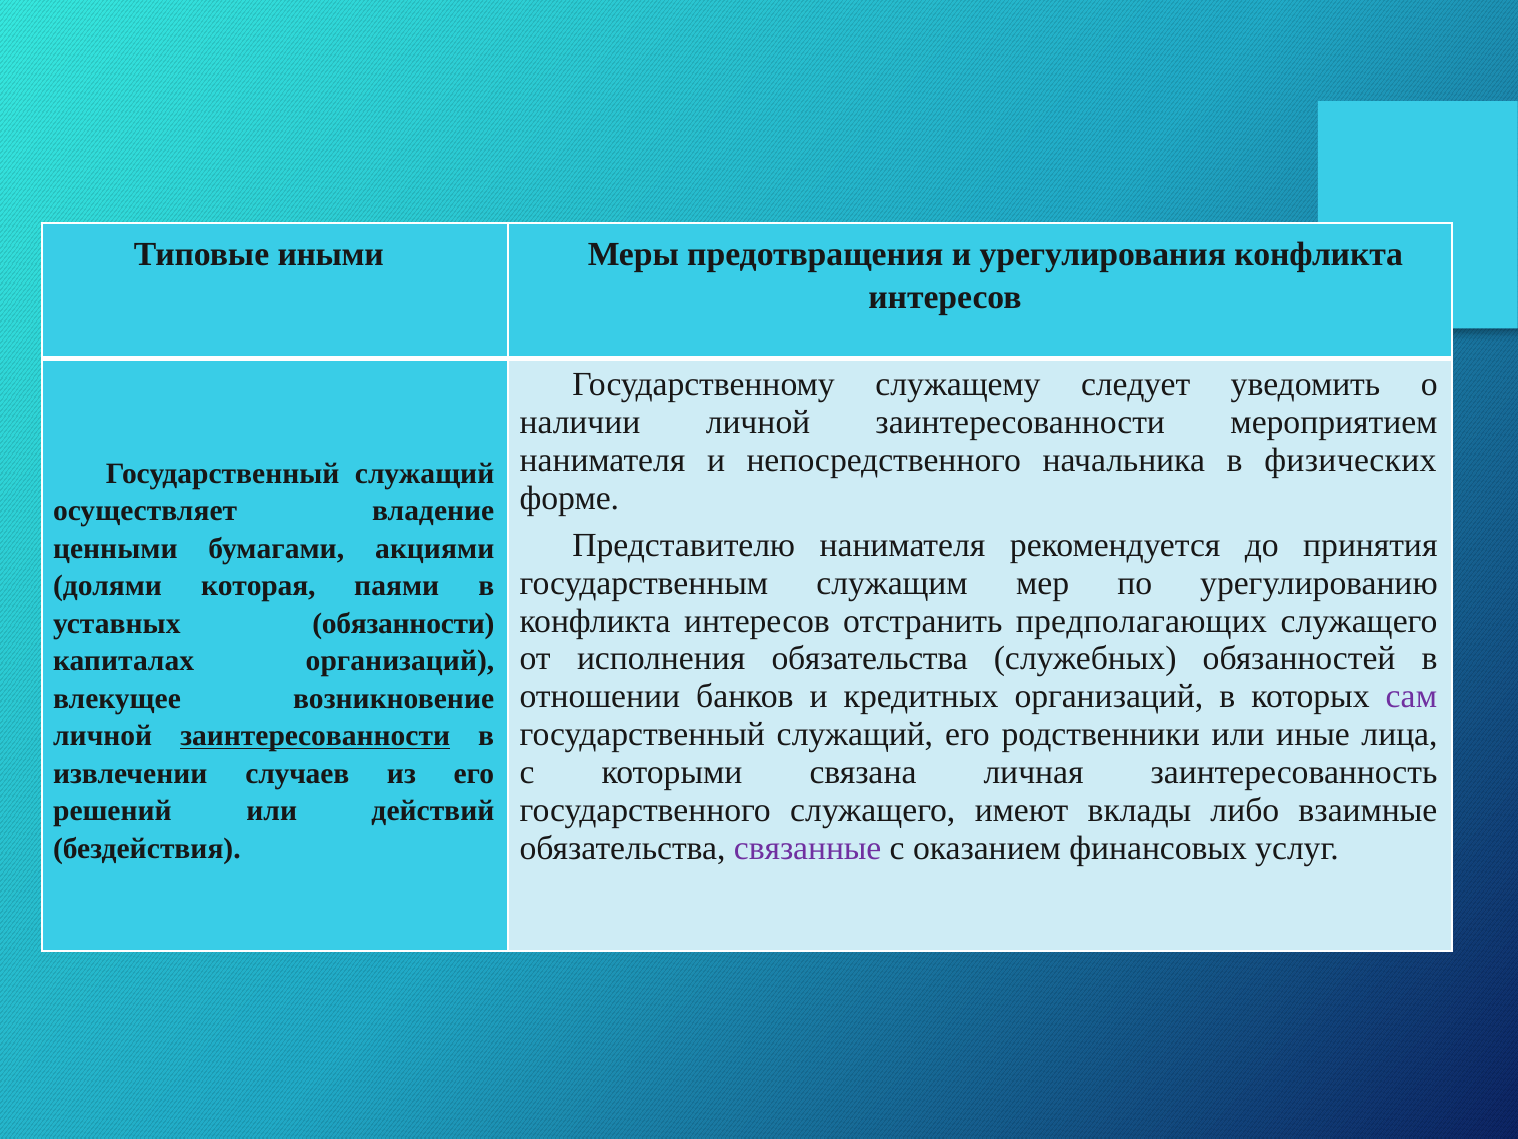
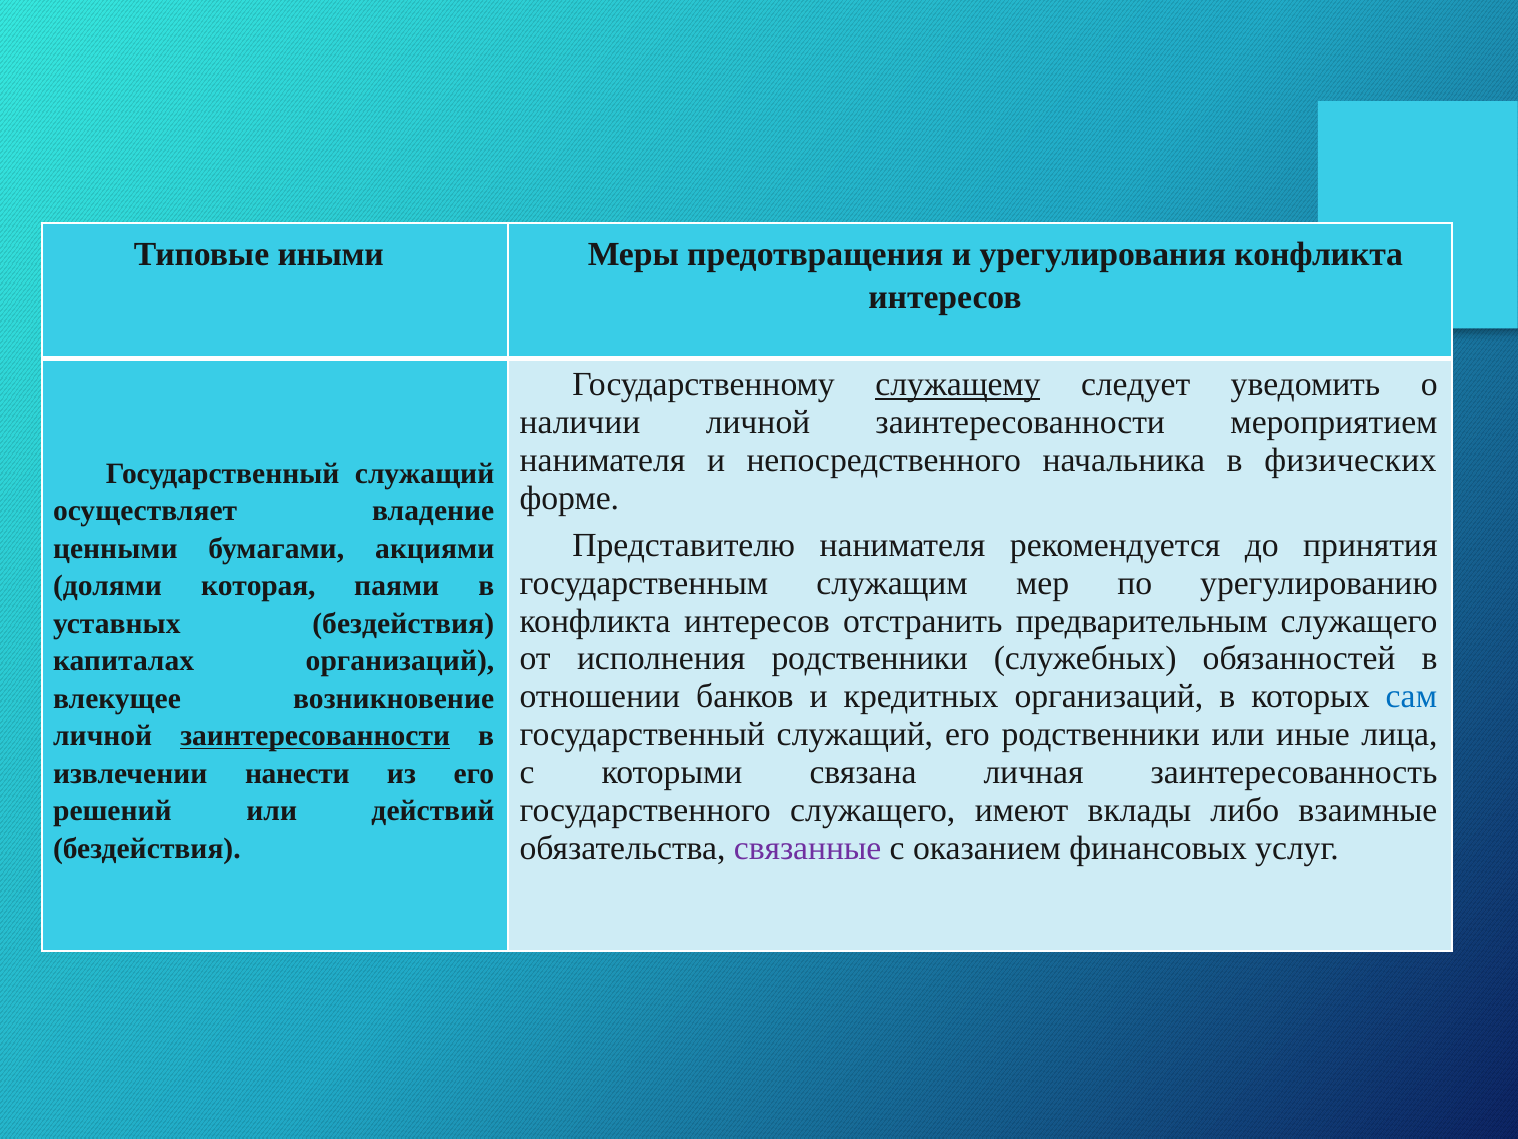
служащему underline: none -> present
предполагающих: предполагающих -> предварительным
уставных обязанности: обязанности -> бездействия
исполнения обязательства: обязательства -> родственники
сам colour: purple -> blue
случаев: случаев -> нанести
